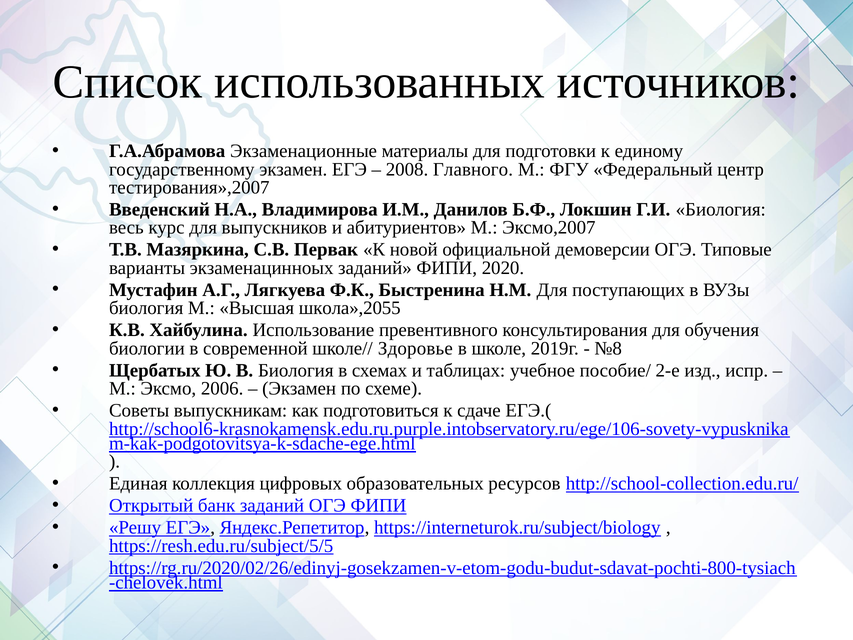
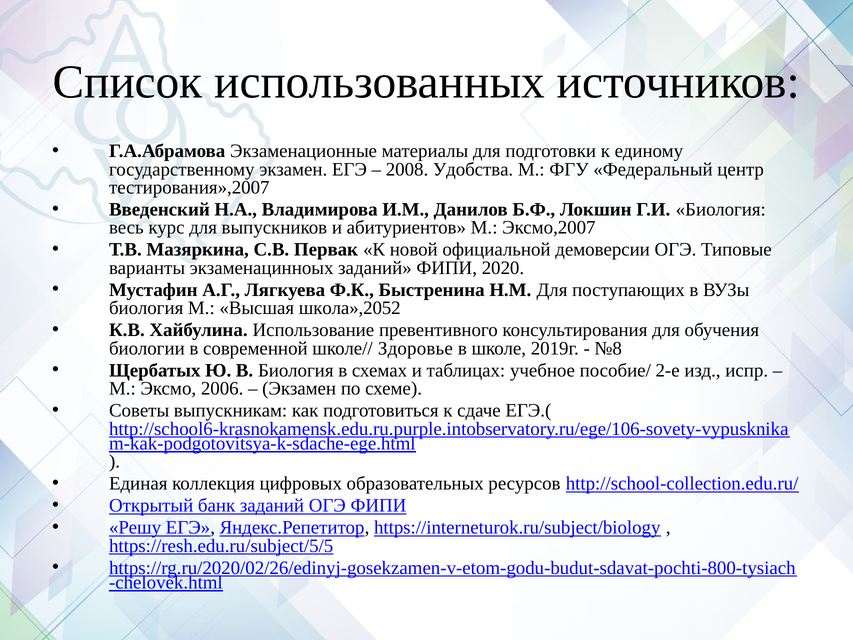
Главного: Главного -> Удобства
школа»,2055: школа»,2055 -> школа»,2052
